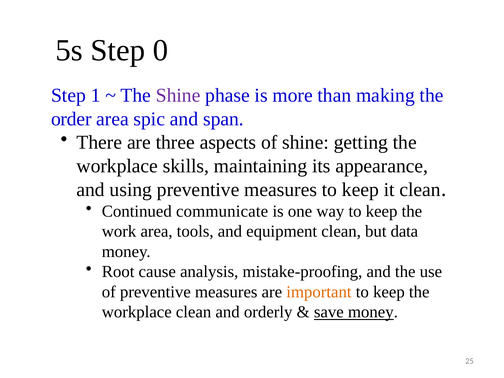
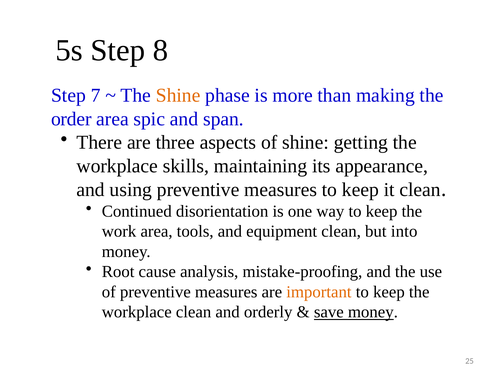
0: 0 -> 8
1: 1 -> 7
Shine at (178, 95) colour: purple -> orange
communicate: communicate -> disorientation
data: data -> into
